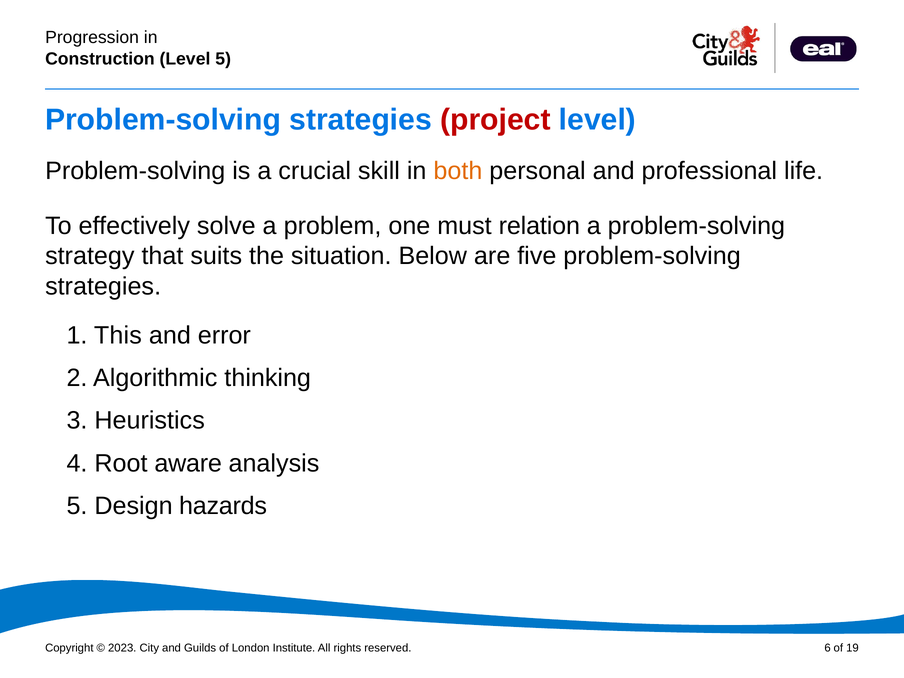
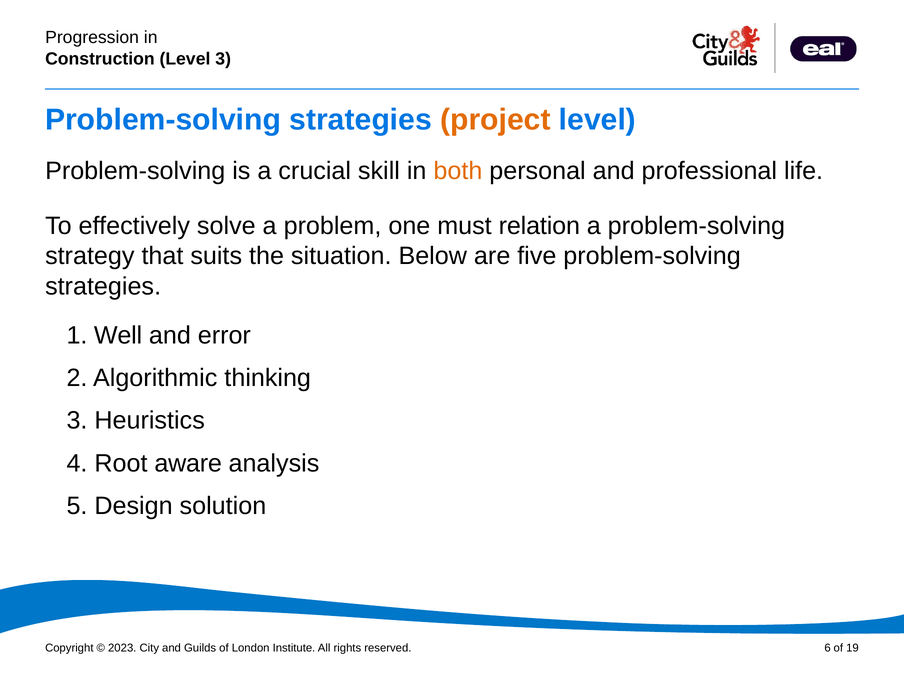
Level 5: 5 -> 3
project colour: red -> orange
This: This -> Well
hazards: hazards -> solution
